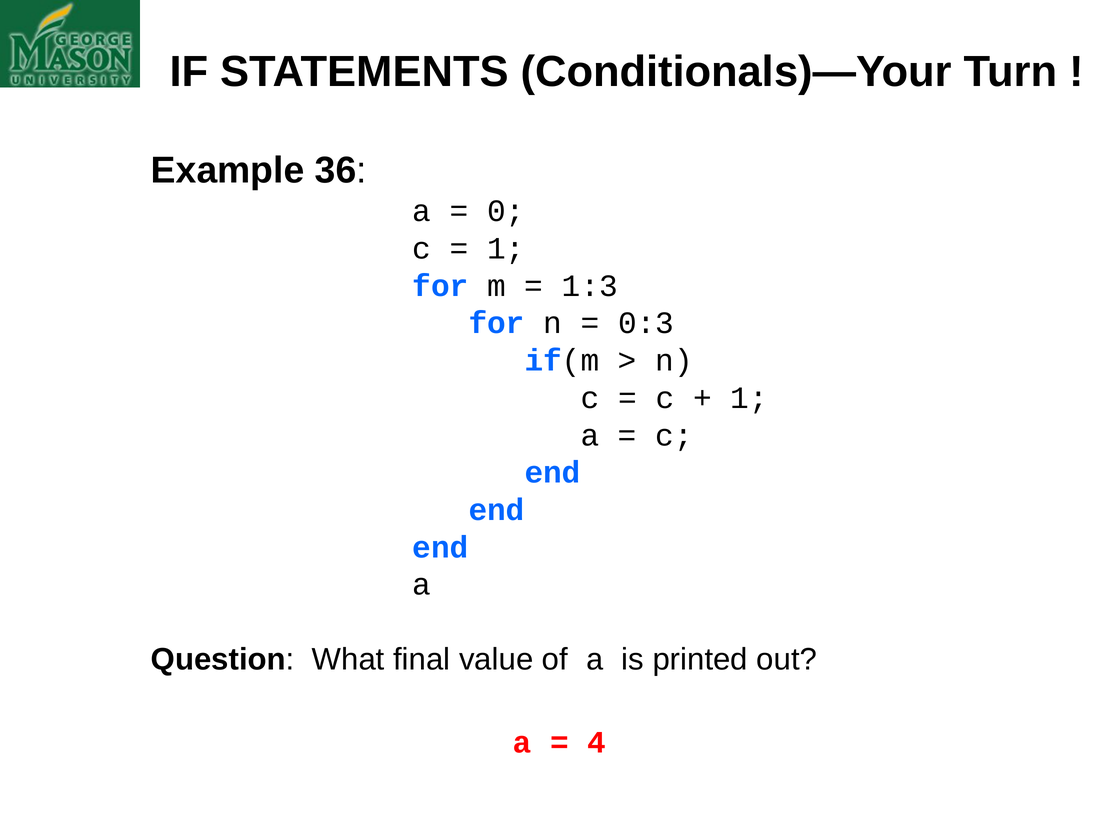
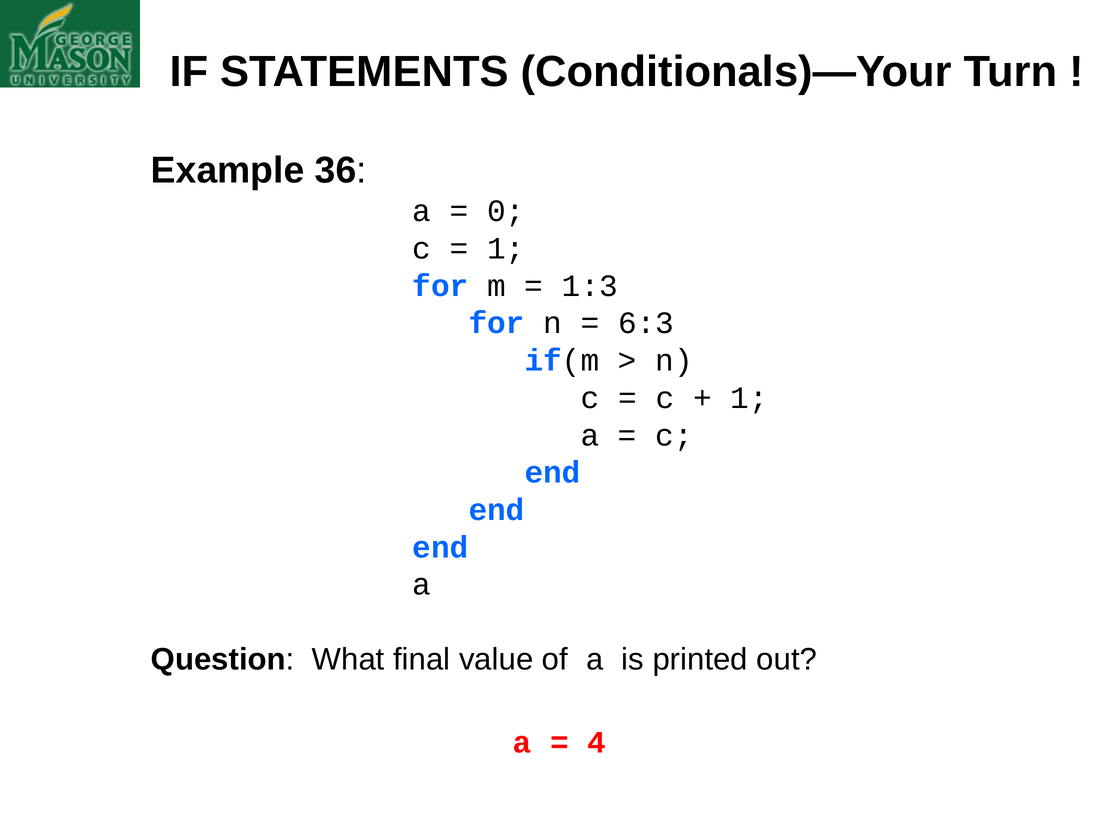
0:3: 0:3 -> 6:3
